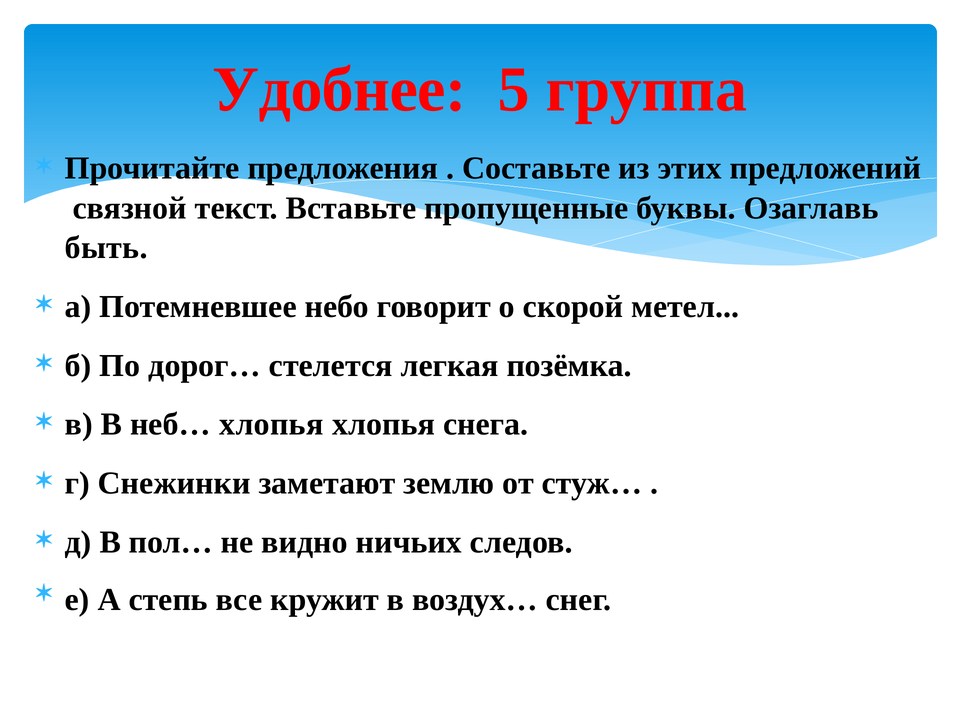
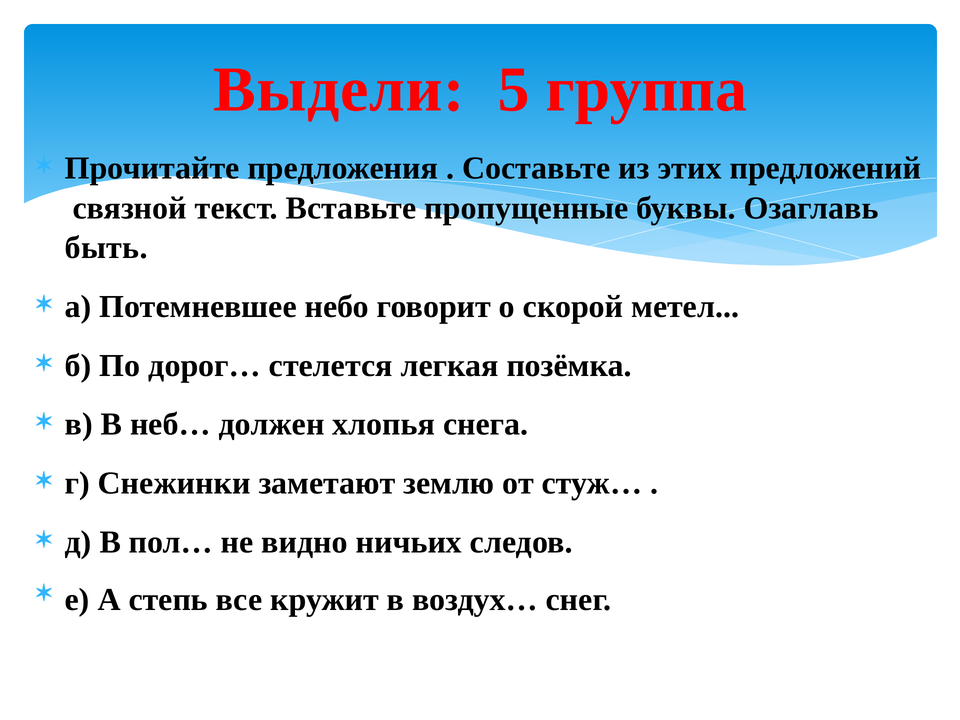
Удобнее: Удобнее -> Выдели
неб… хлопья: хлопья -> должен
